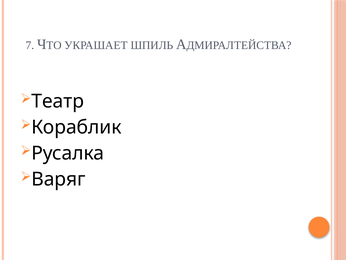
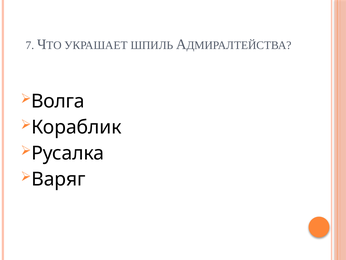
Театр: Театр -> Волга
